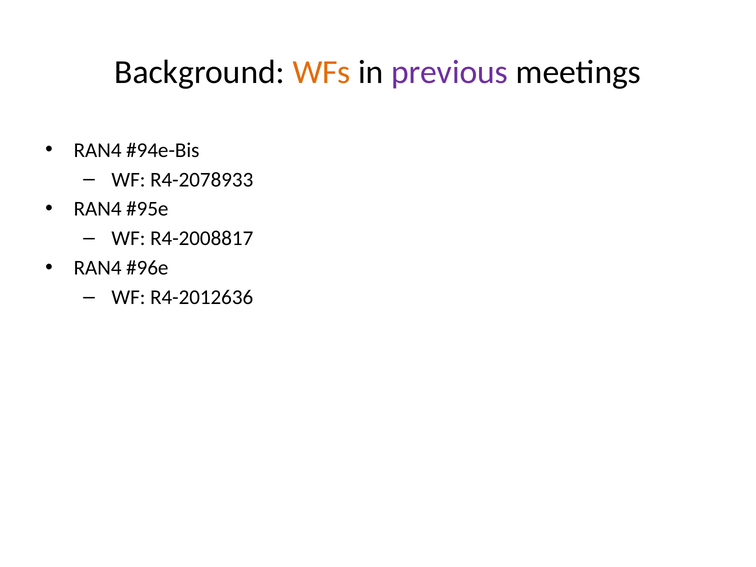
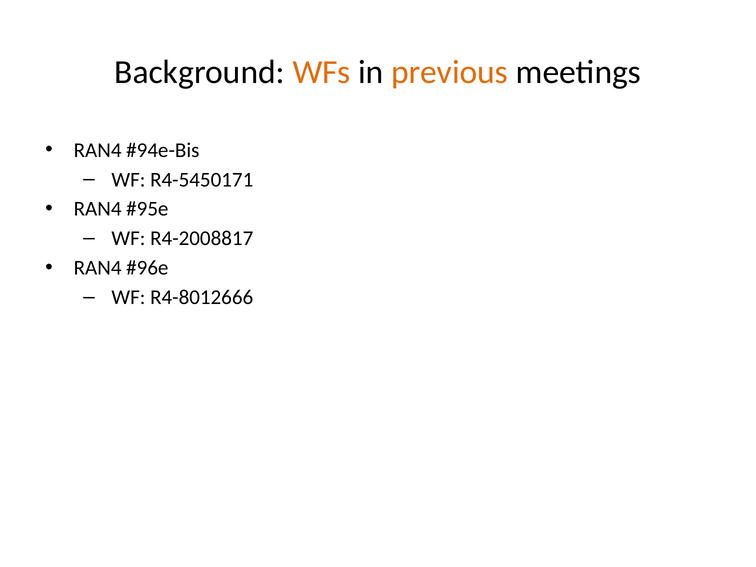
previous colour: purple -> orange
R4-2078933: R4-2078933 -> R4-5450171
R4-2012636: R4-2012636 -> R4-8012666
